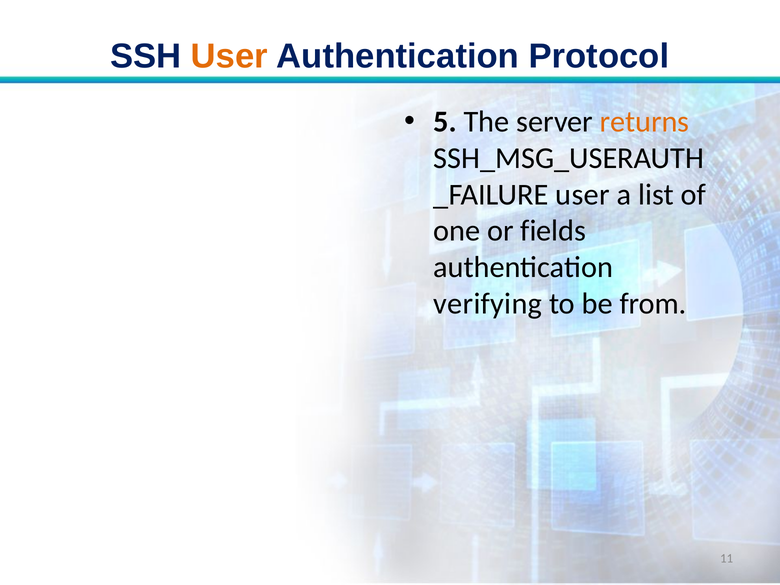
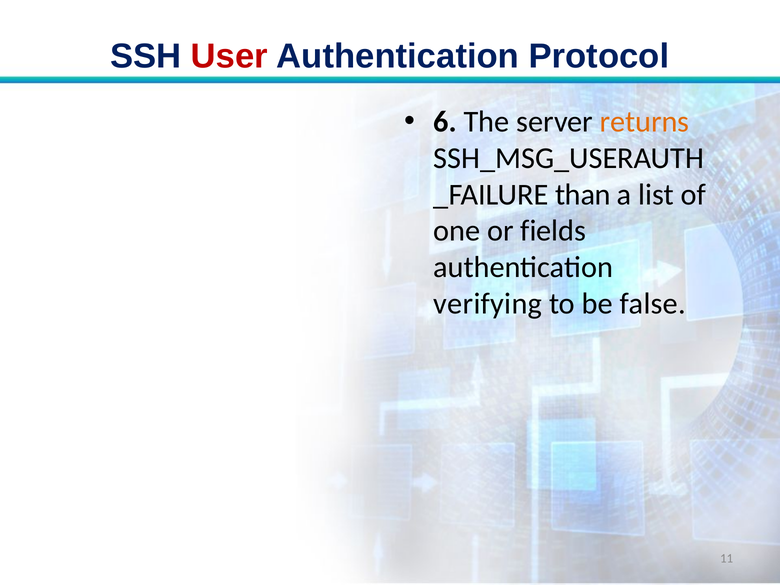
User at (229, 56) colour: orange -> red
5: 5 -> 6
user at (583, 195): user -> than
from: from -> false
